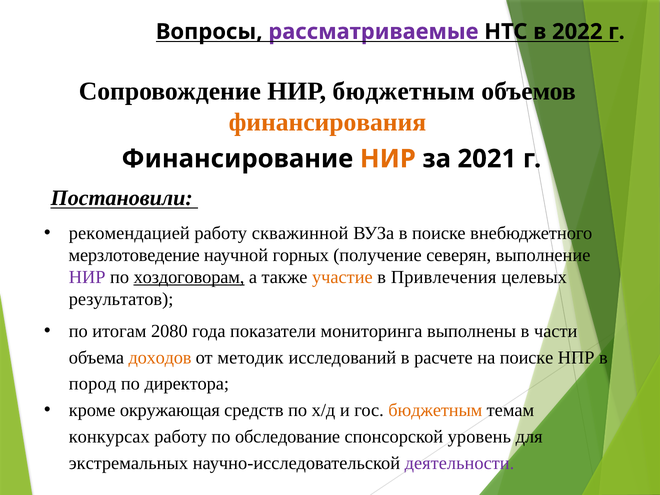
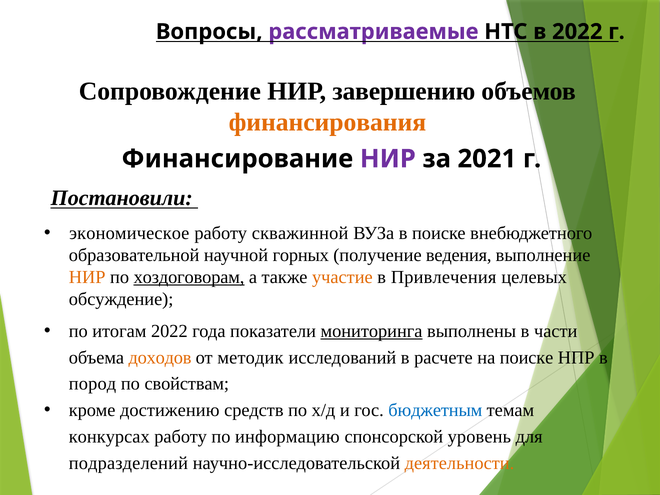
НИР бюджетным: бюджетным -> завершению
НИР at (388, 159) colour: orange -> purple
рекомендацией: рекомендацией -> экономическое
мерзлотоведение: мерзлотоведение -> образовательной
северян: северян -> ведения
НИР at (87, 277) colour: purple -> orange
результатов: результатов -> обсуждение
итогам 2080: 2080 -> 2022
мониторинга underline: none -> present
директора: директора -> свойствам
окружающая: окружающая -> достижению
бюджетным at (435, 410) colour: orange -> blue
обследование: обследование -> информацию
экстремальных: экстремальных -> подразделений
деятельности colour: purple -> orange
